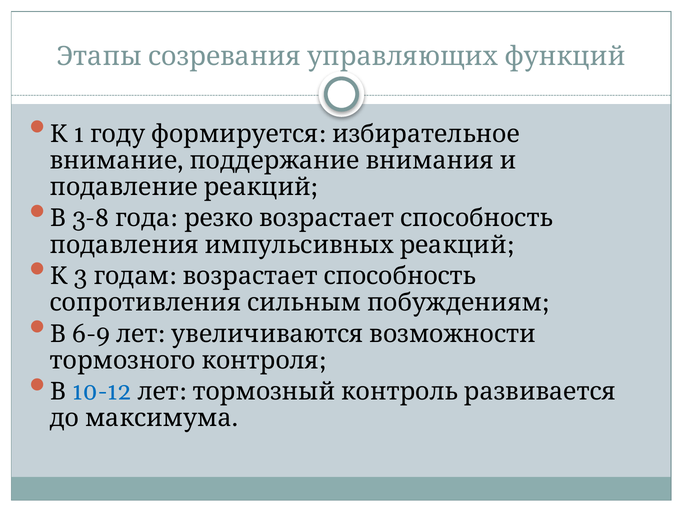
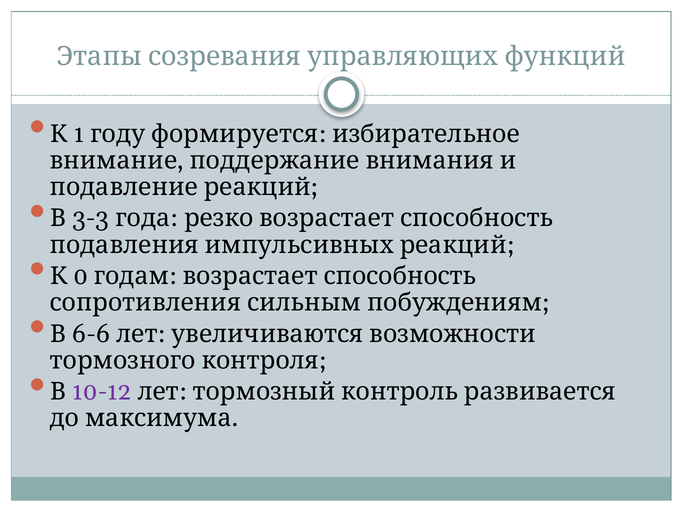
3-8: 3-8 -> 3-3
3: 3 -> 0
6-9: 6-9 -> 6-6
10-12 colour: blue -> purple
